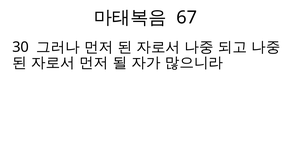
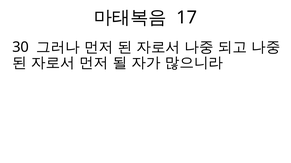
67: 67 -> 17
